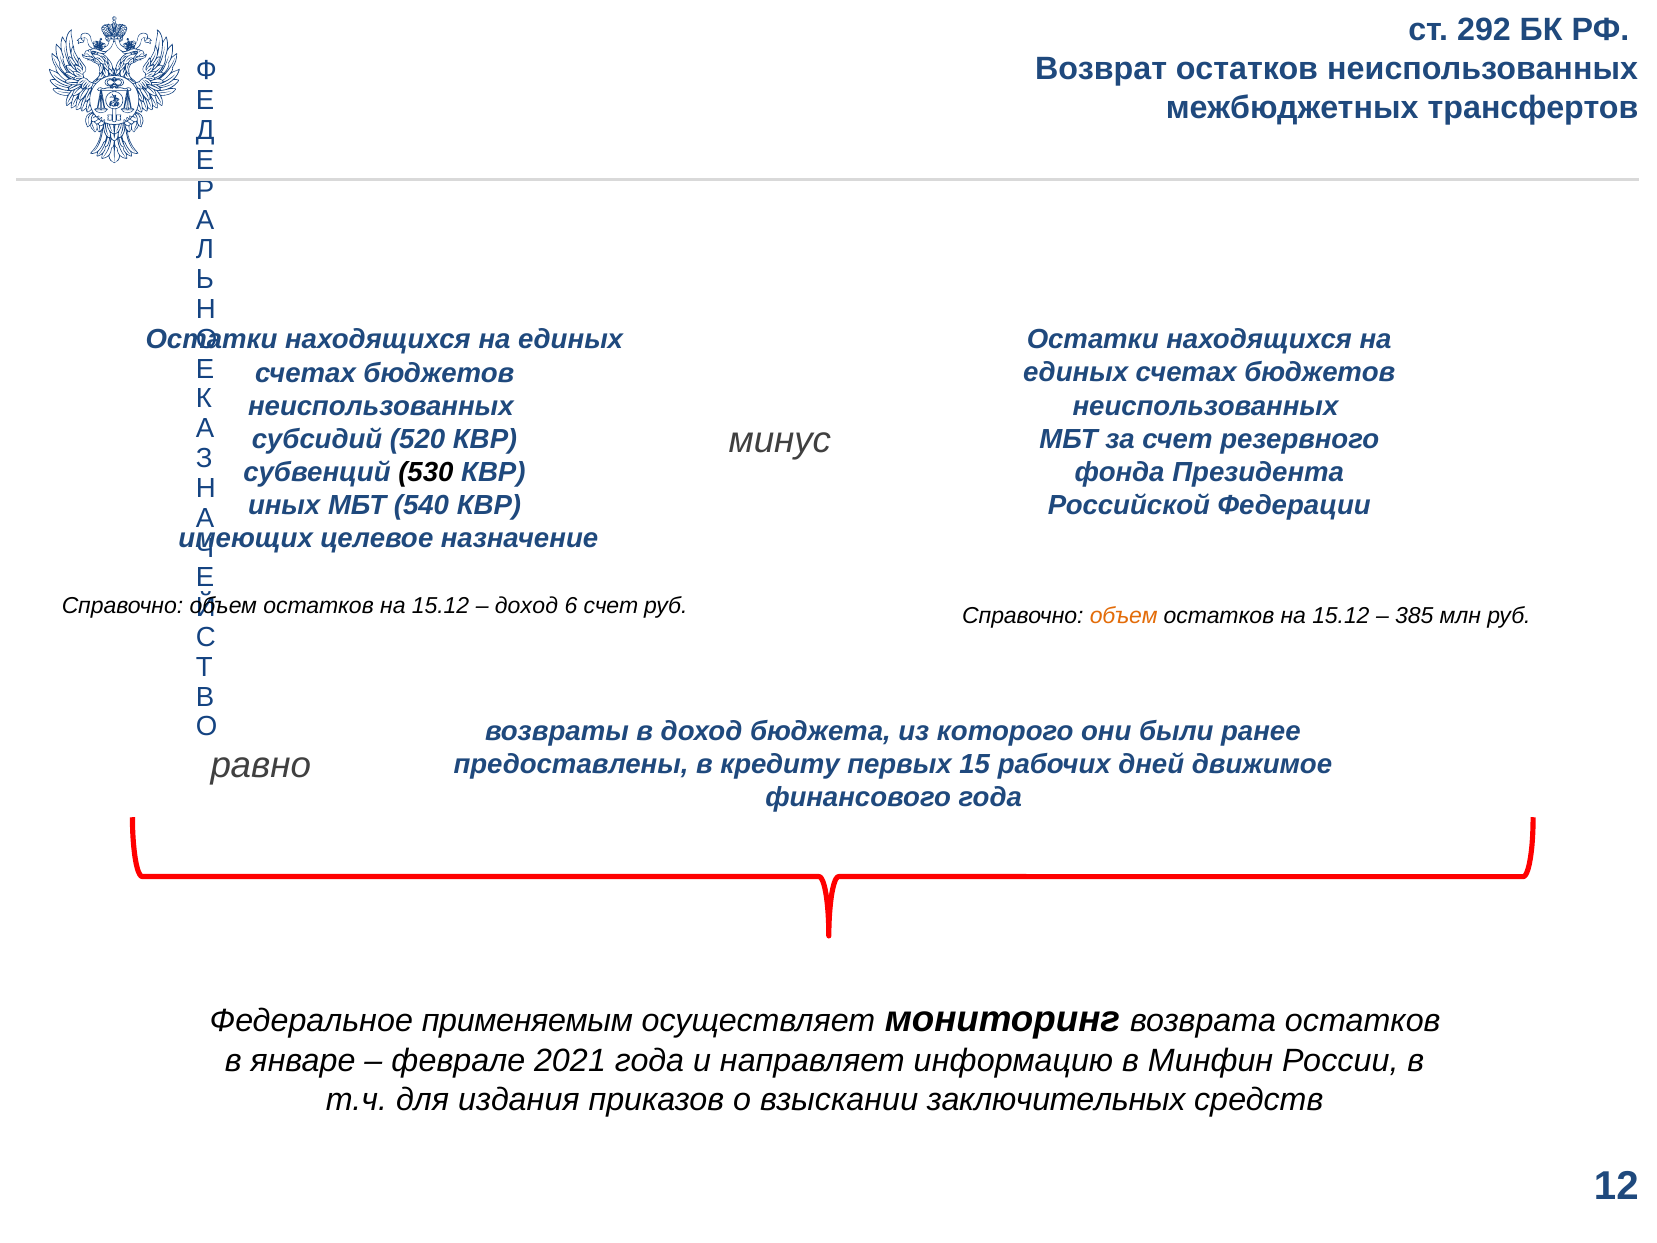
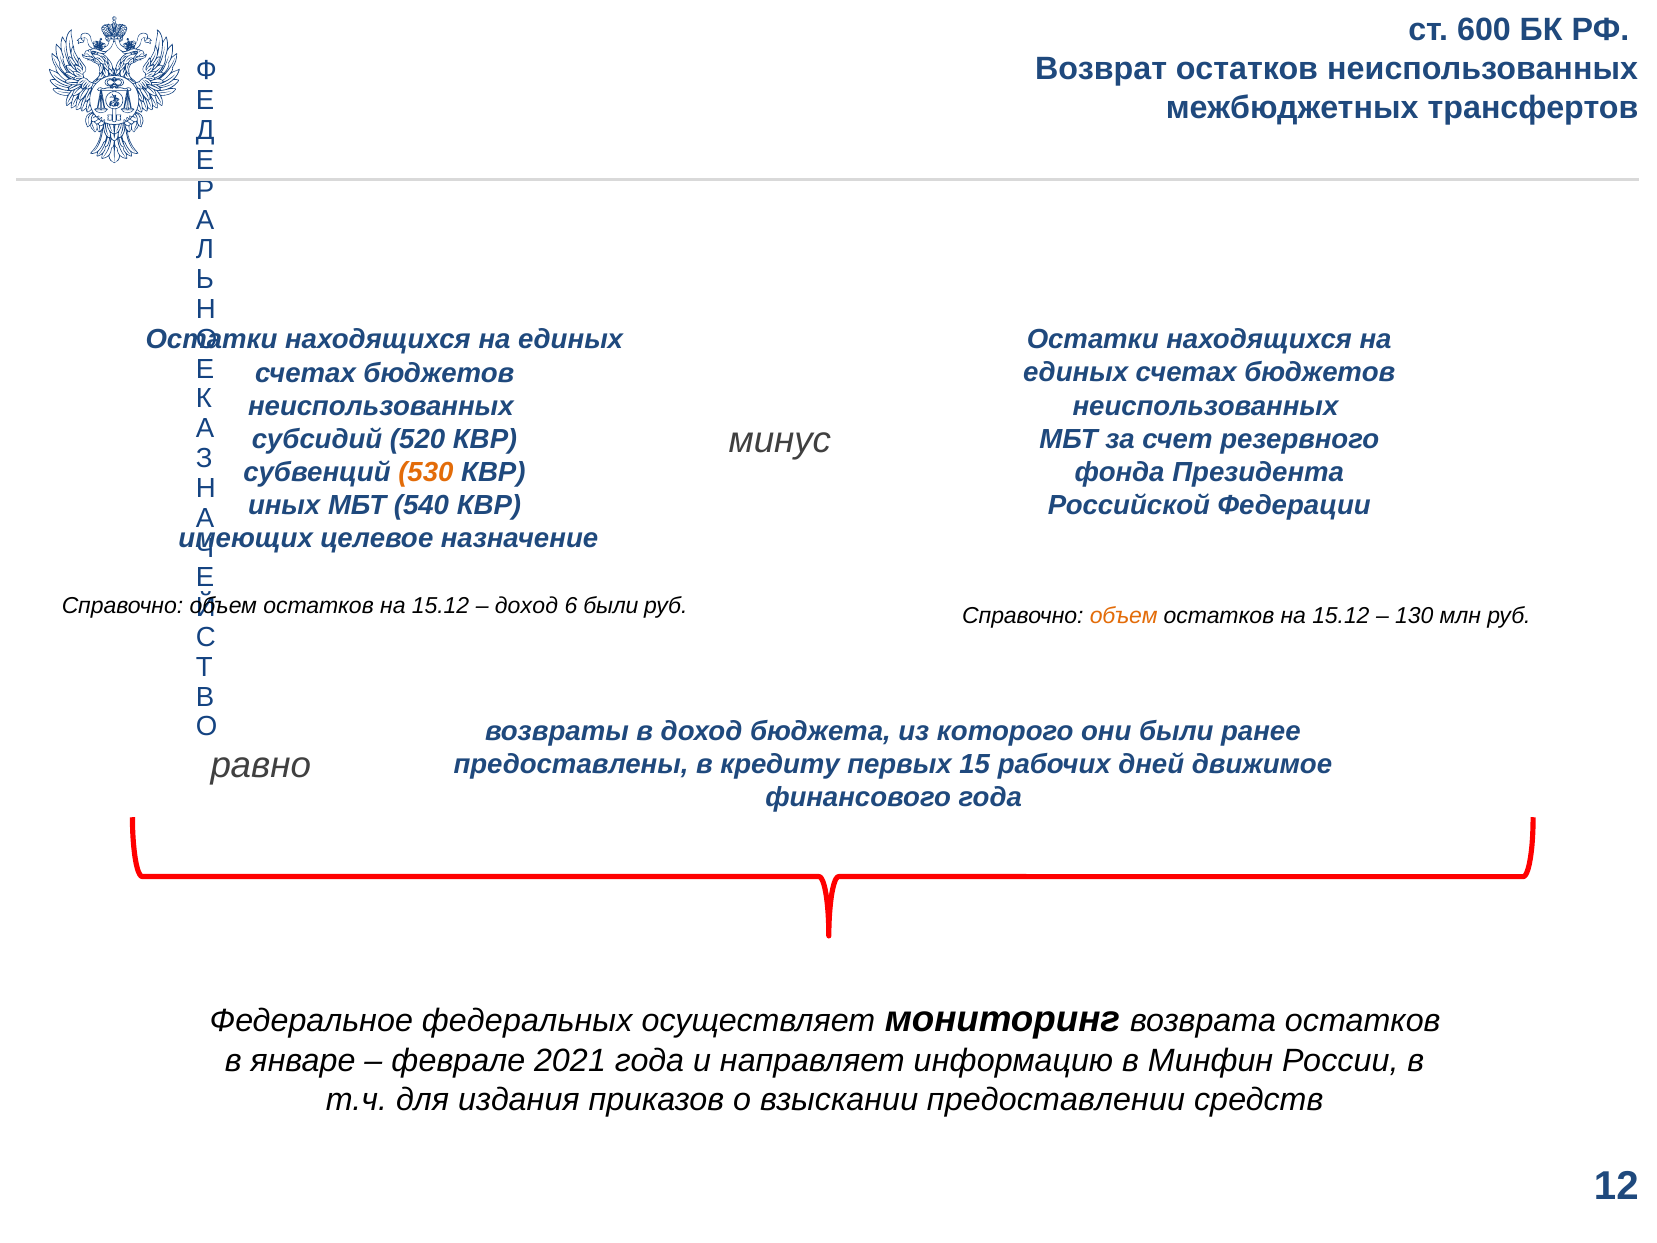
292: 292 -> 600
530 colour: black -> orange
6 счет: счет -> были
385: 385 -> 130
применяемым: применяемым -> федеральных
заключительных: заключительных -> предоставлении
